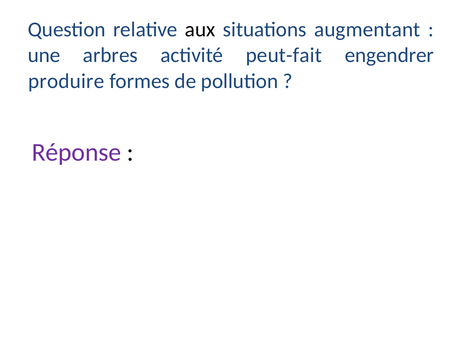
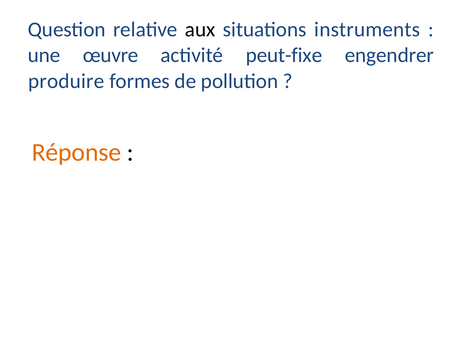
augmentant: augmentant -> instruments
arbres: arbres -> œuvre
peut-fait: peut-fait -> peut-fixe
Réponse colour: purple -> orange
